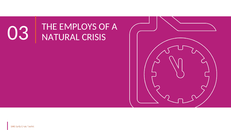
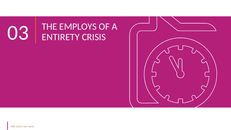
NATURAL: NATURAL -> ENTIRETY
